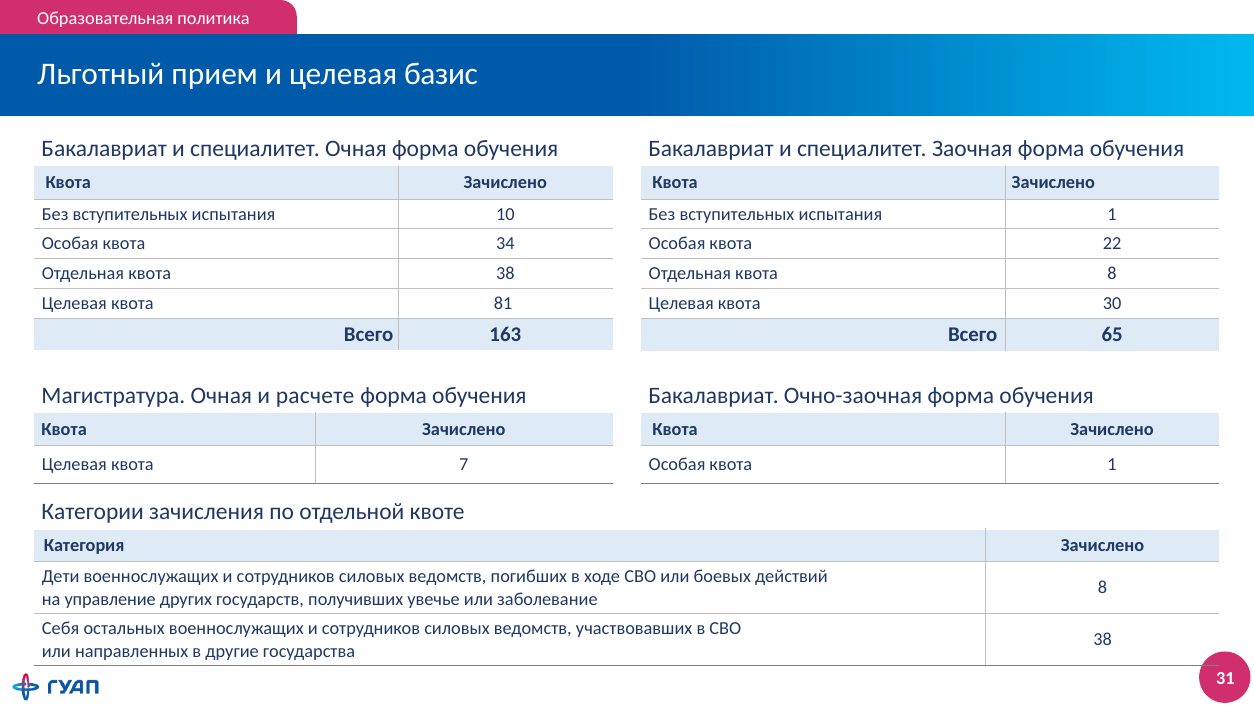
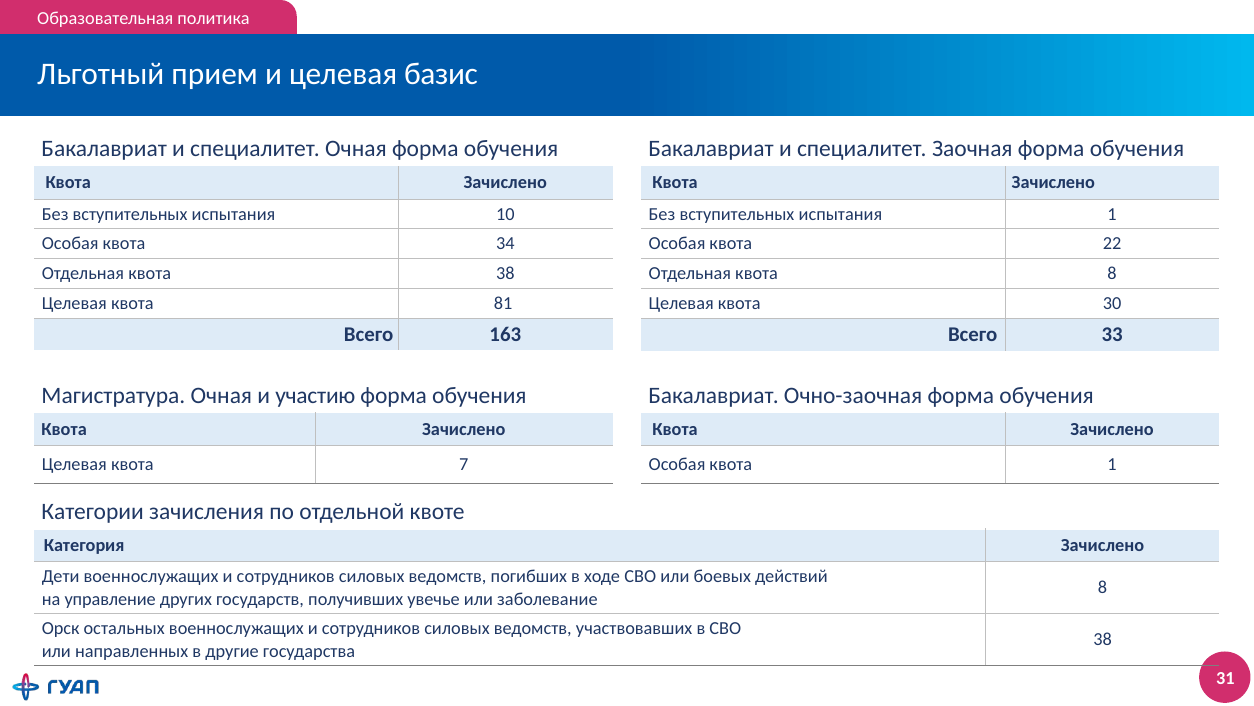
65: 65 -> 33
расчете: расчете -> участию
Себя: Себя -> Орск
